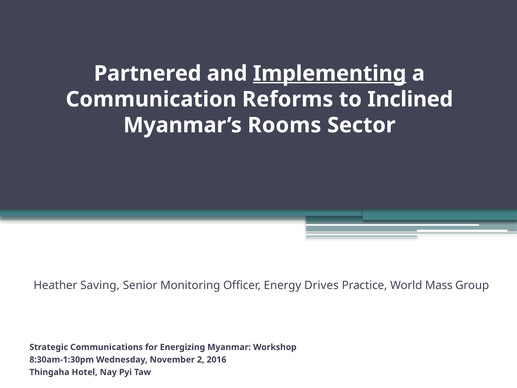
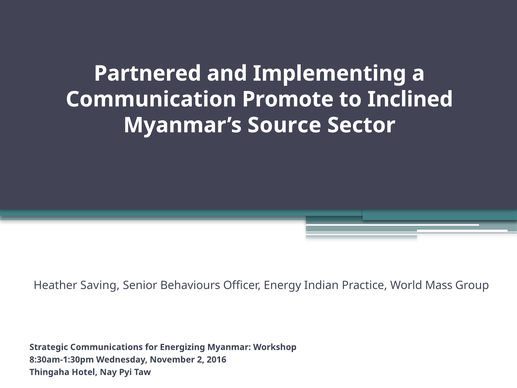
Implementing underline: present -> none
Reforms: Reforms -> Promote
Rooms: Rooms -> Source
Monitoring: Monitoring -> Behaviours
Drives: Drives -> Indian
